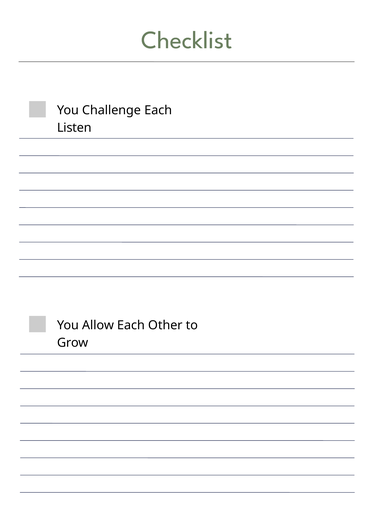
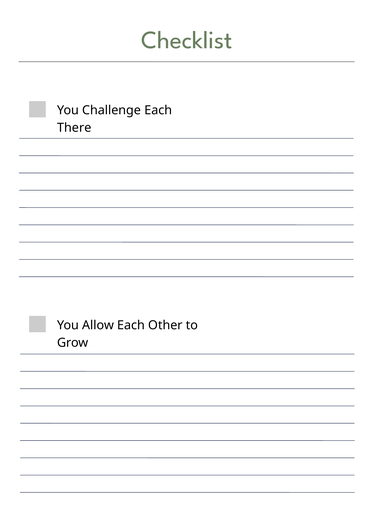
Listen: Listen -> There
